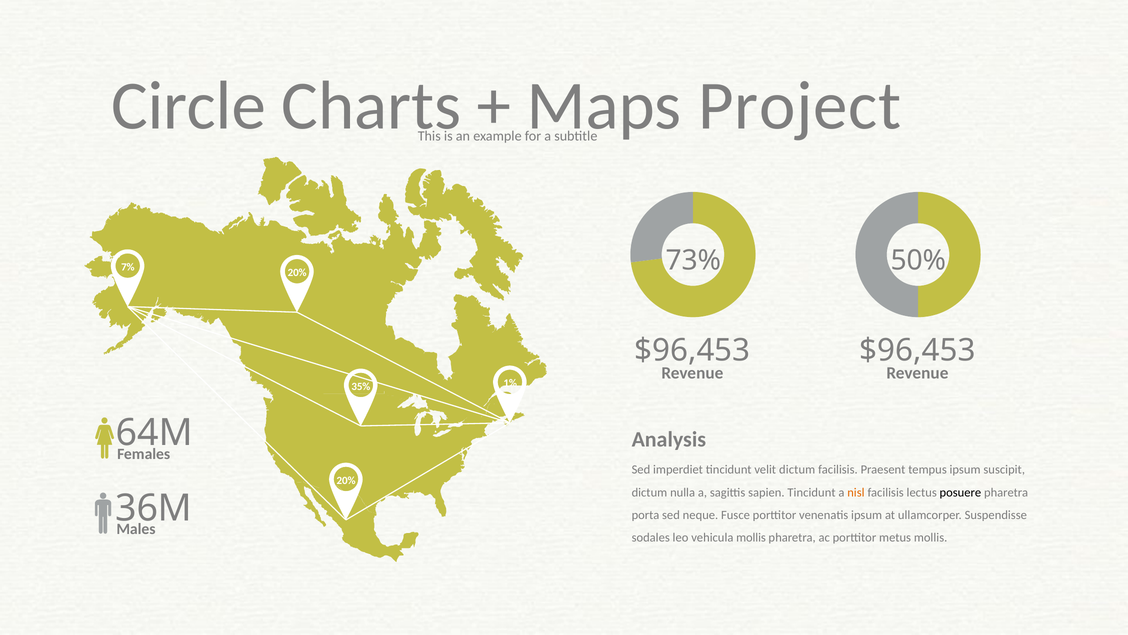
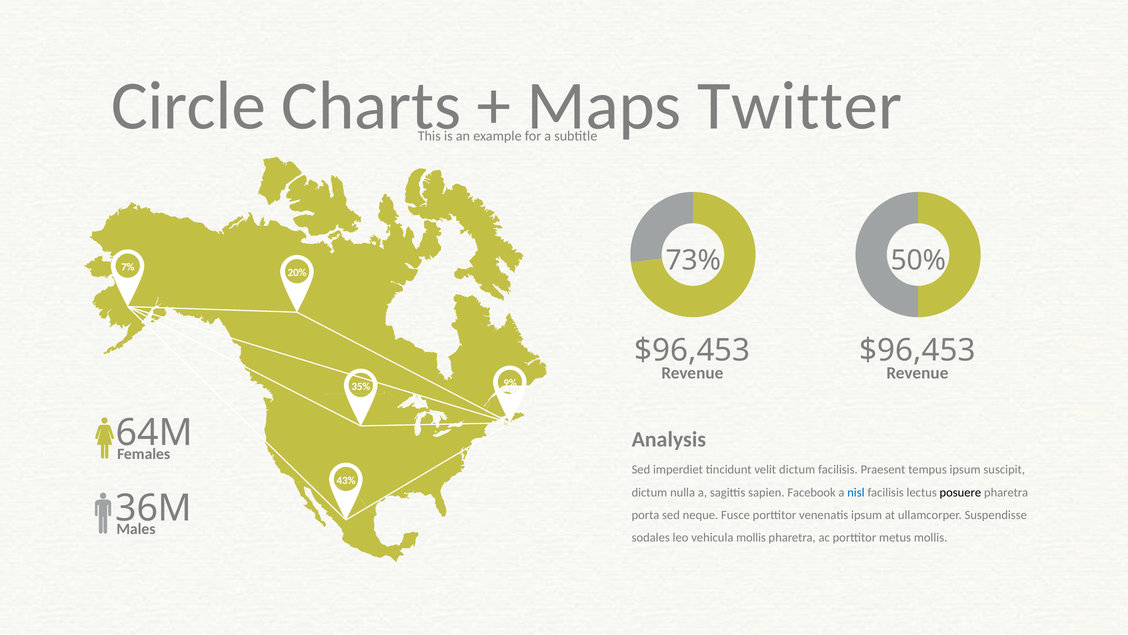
Project: Project -> Twitter
1%: 1% -> 9%
20% at (346, 480): 20% -> 43%
sapien Tincidunt: Tincidunt -> Facebook
nisl colour: orange -> blue
